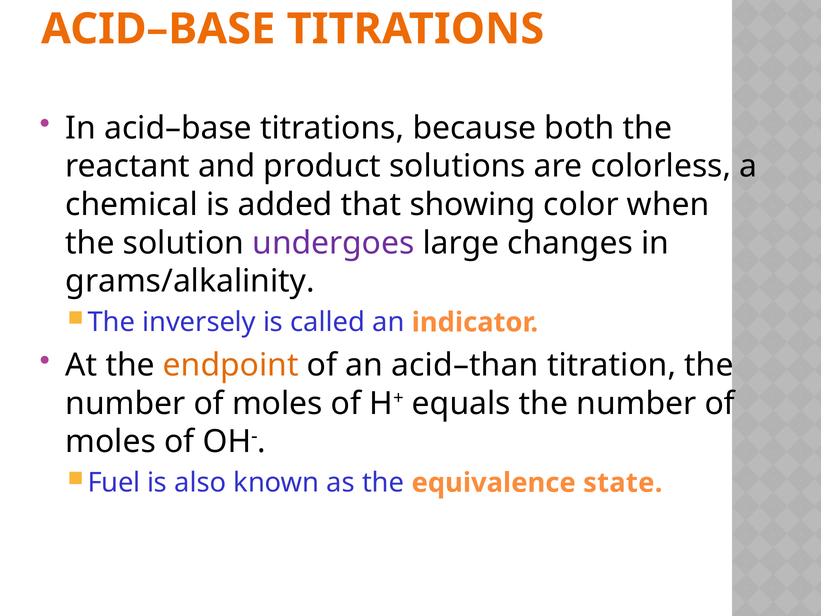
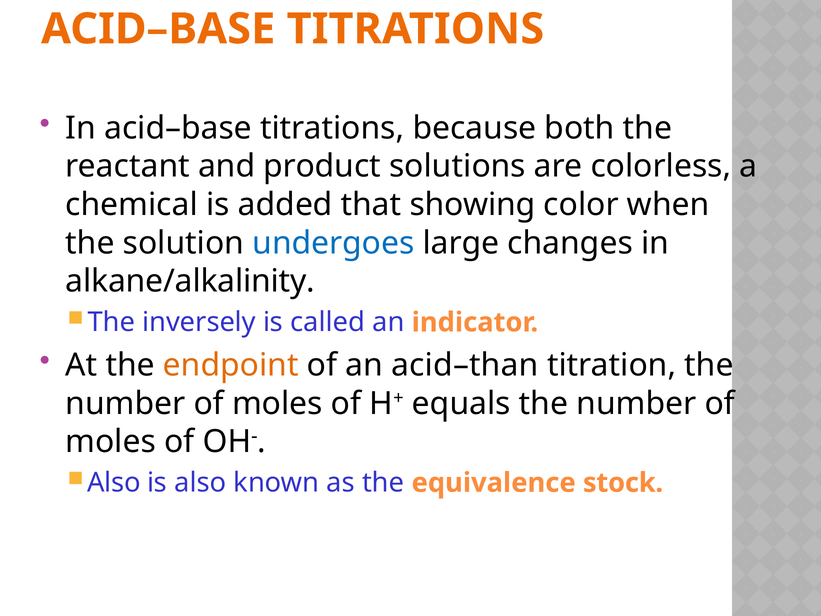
undergoes colour: purple -> blue
grams/alkalinity: grams/alkalinity -> alkane/alkalinity
Fuel at (114, 483): Fuel -> Also
state: state -> stock
